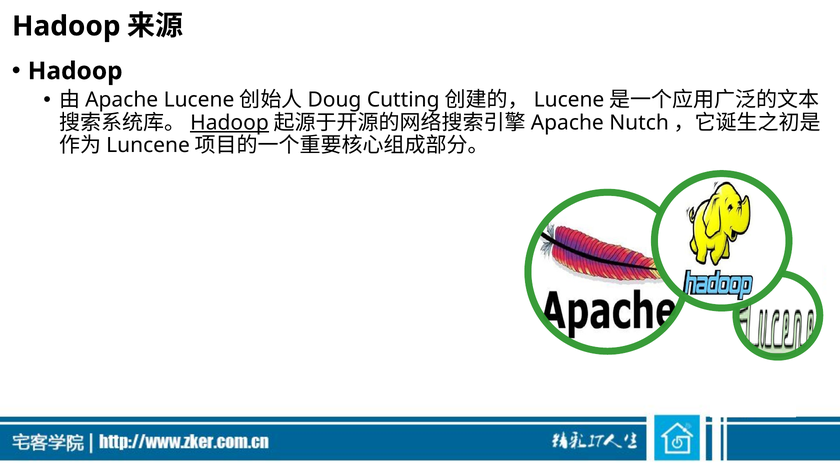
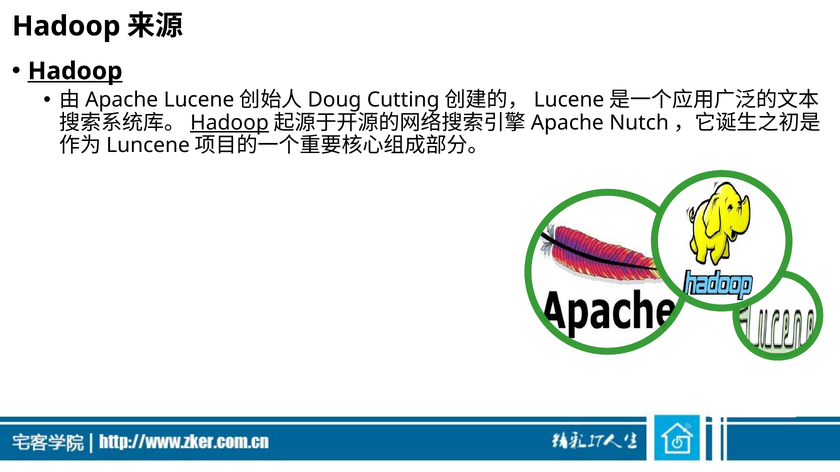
Hadoop at (75, 71) underline: none -> present
